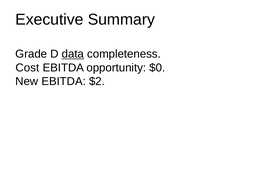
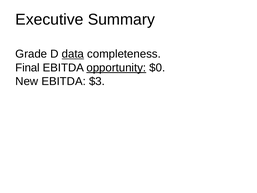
Cost: Cost -> Final
opportunity underline: none -> present
$2: $2 -> $3
